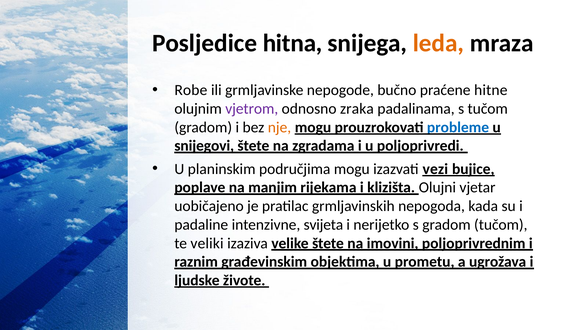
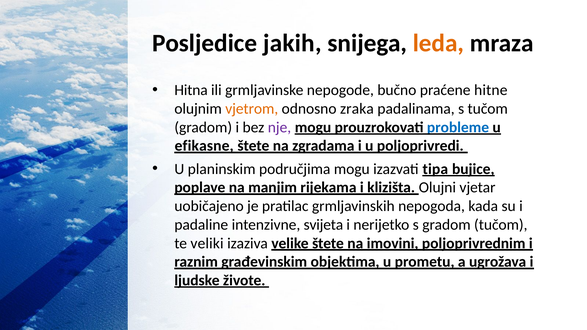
hitna: hitna -> jakih
Robe: Robe -> Hitna
vjetrom colour: purple -> orange
nje colour: orange -> purple
snijegovi: snijegovi -> efikasne
vezi: vezi -> tipa
